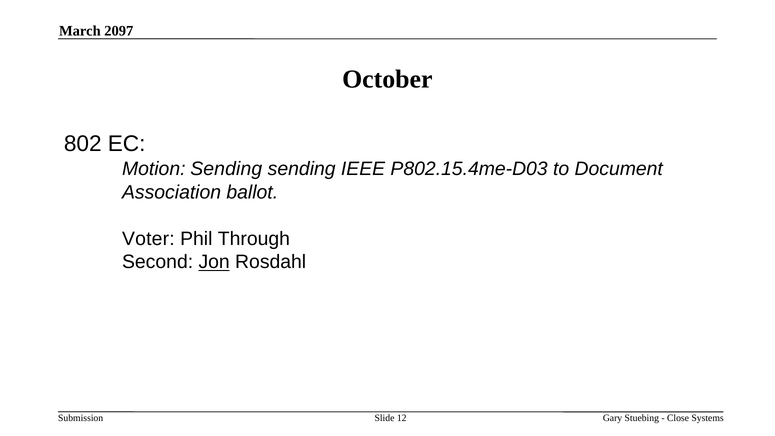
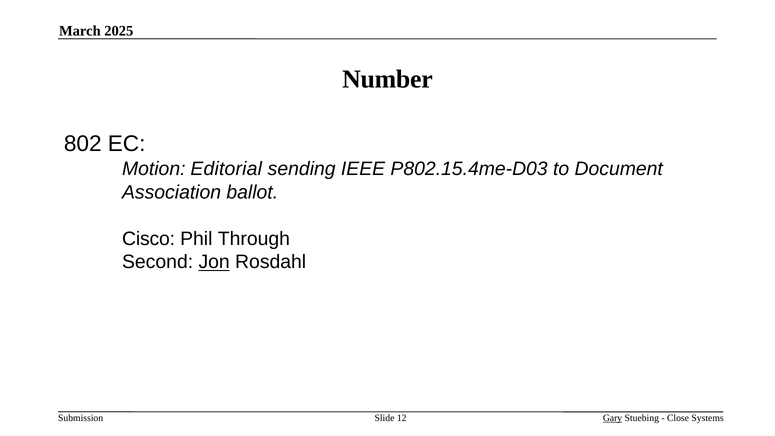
2097: 2097 -> 2025
October: October -> Number
Motion Sending: Sending -> Editorial
Voter: Voter -> Cisco
Gary underline: none -> present
